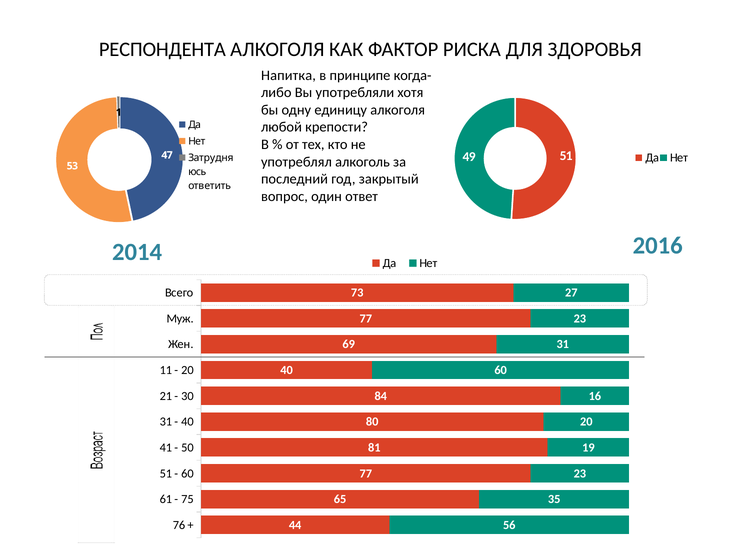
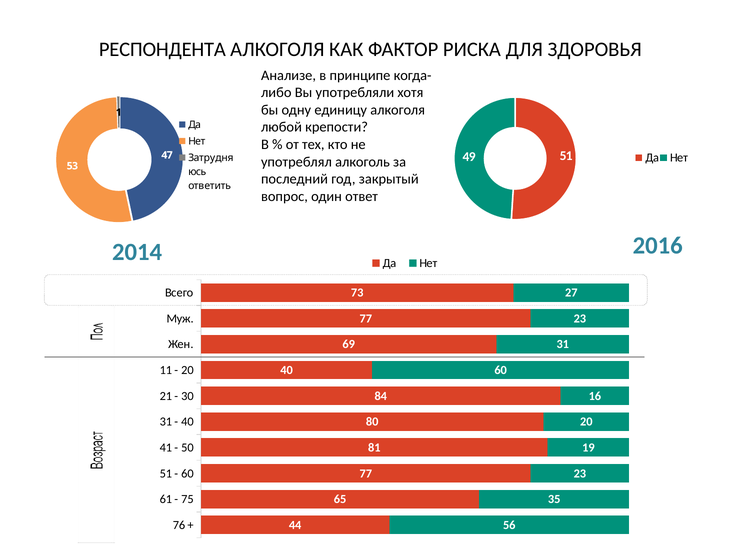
Напитка: Напитка -> Анализе
